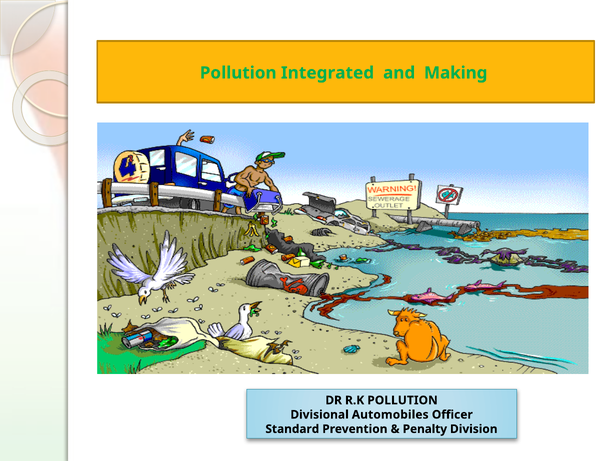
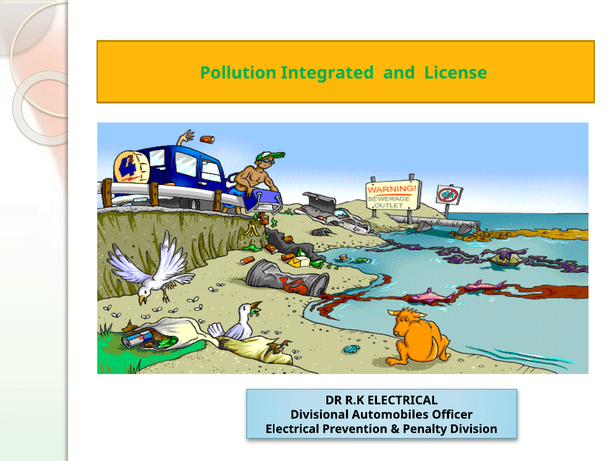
Making: Making -> License
R.K POLLUTION: POLLUTION -> ELECTRICAL
Standard at (292, 429): Standard -> Electrical
